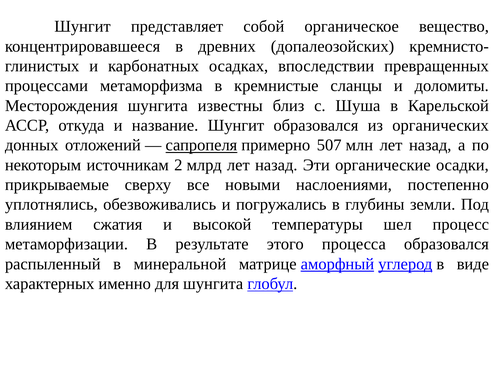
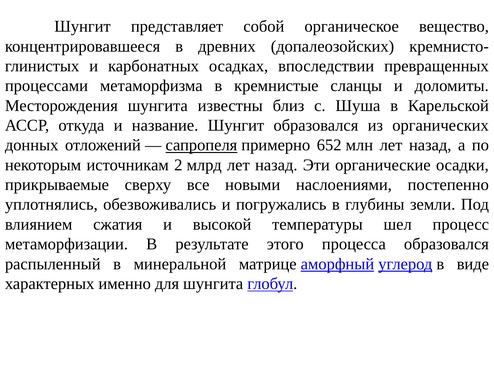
507: 507 -> 652
